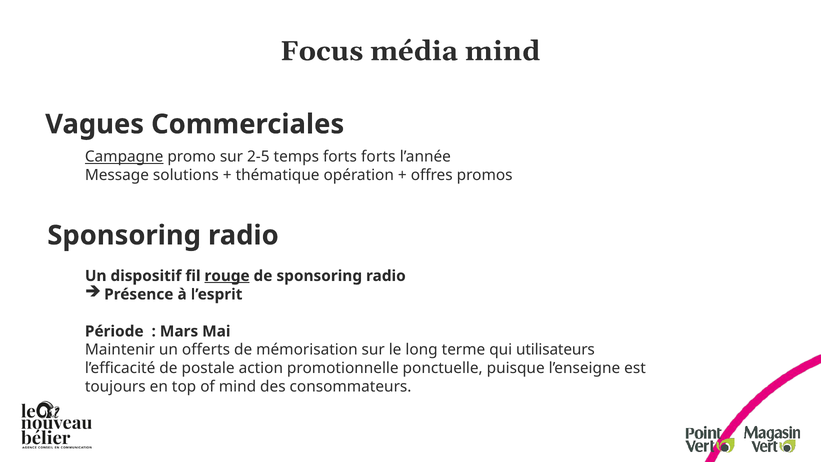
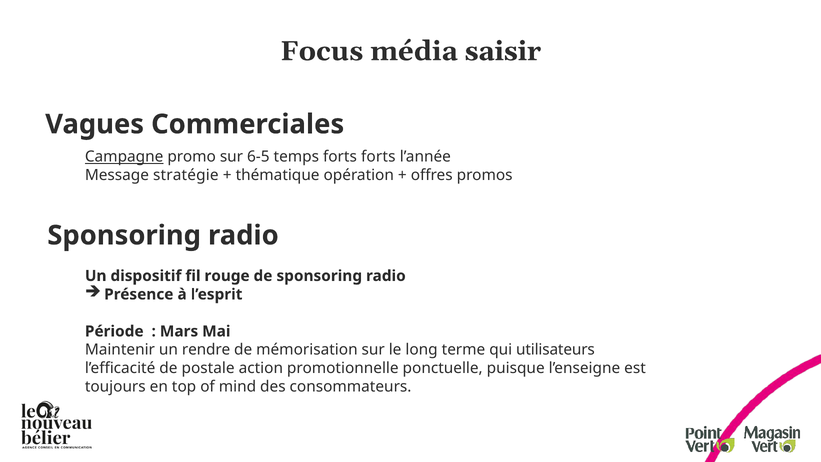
média mind: mind -> saisir
2-5: 2-5 -> 6-5
solutions: solutions -> stratégie
rouge underline: present -> none
offerts: offerts -> rendre
